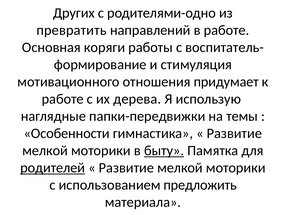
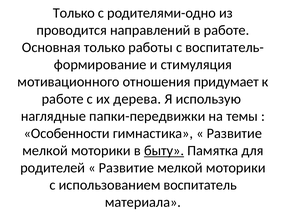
Других at (74, 13): Других -> Только
превратить: превратить -> проводится
Основная коряги: коряги -> только
родителей underline: present -> none
предложить: предложить -> воспитатель
